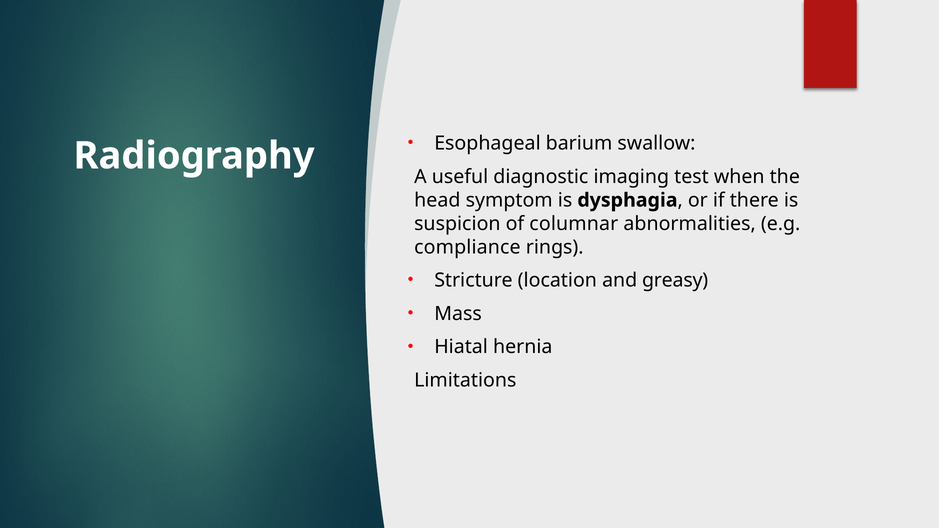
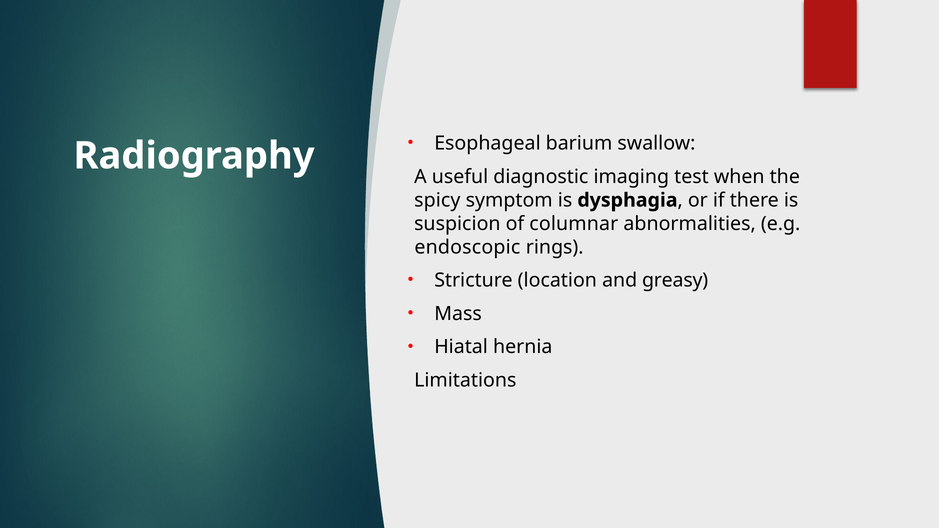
head: head -> spicy
compliance: compliance -> endoscopic
